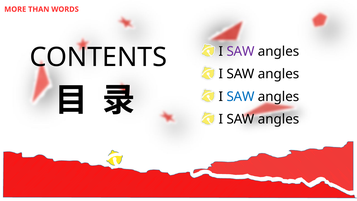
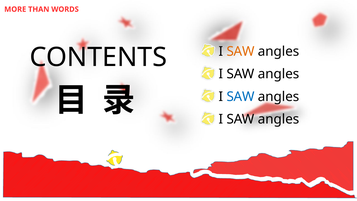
SAW at (241, 51) colour: purple -> orange
